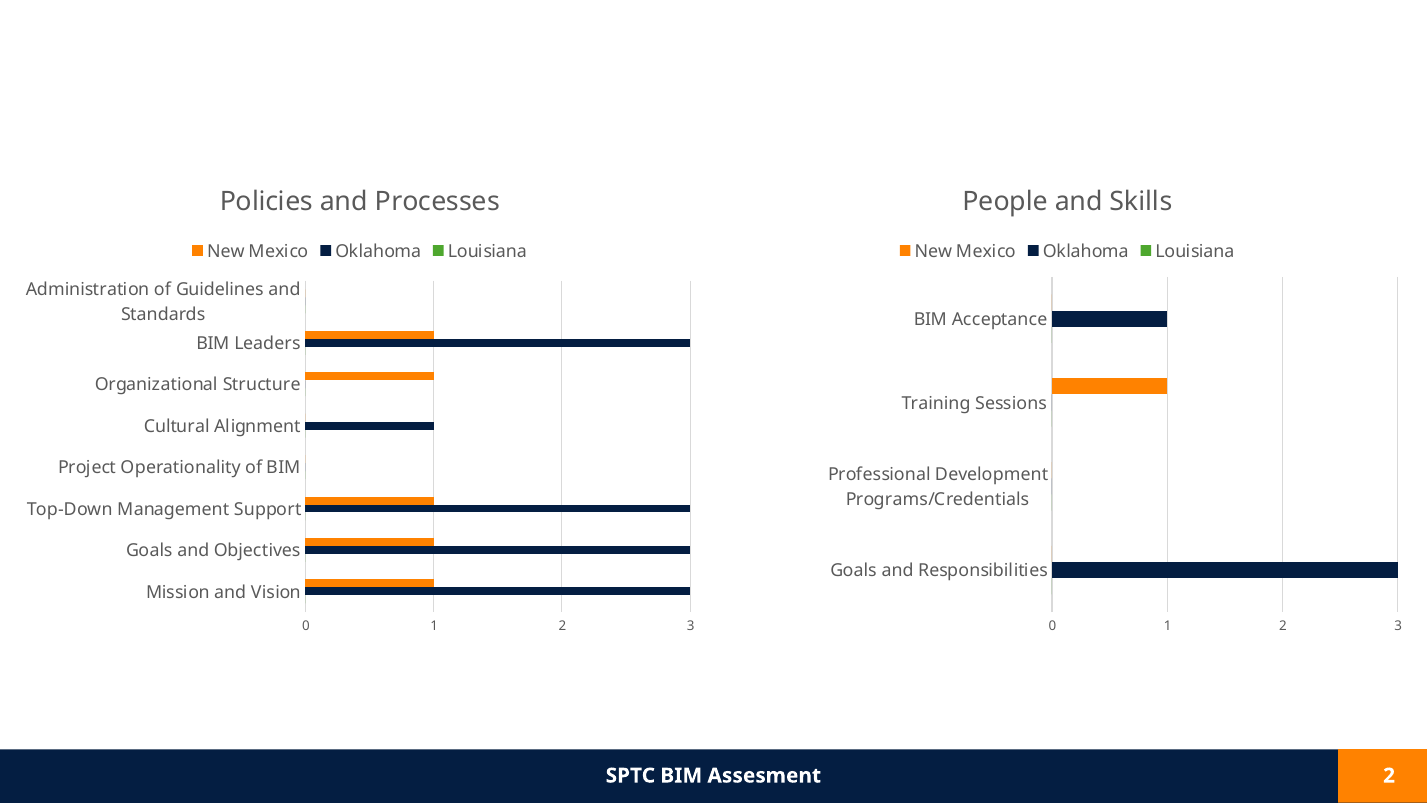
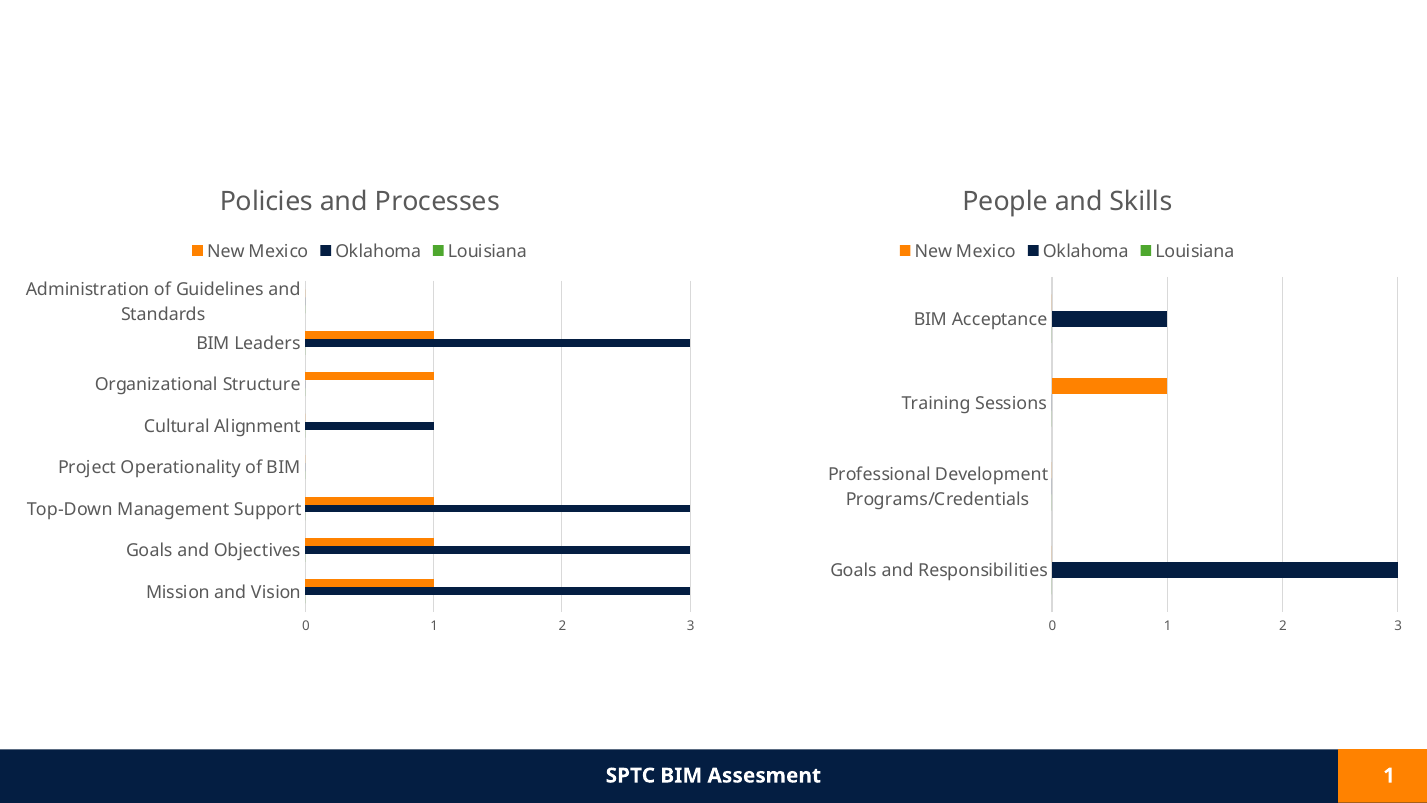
Assesment 2: 2 -> 1
